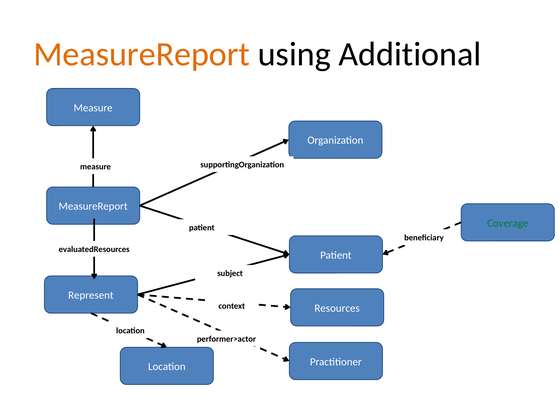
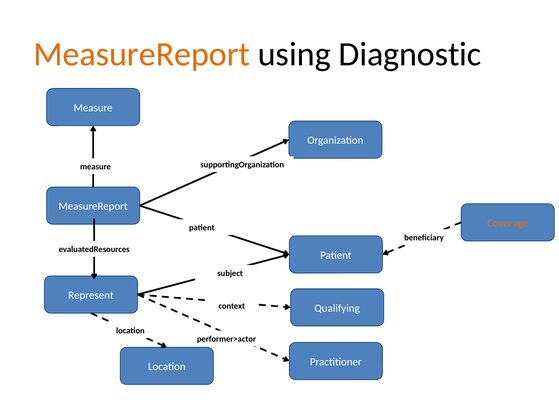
Additional: Additional -> Diagnostic
Coverage colour: green -> orange
Resources: Resources -> Qualifying
